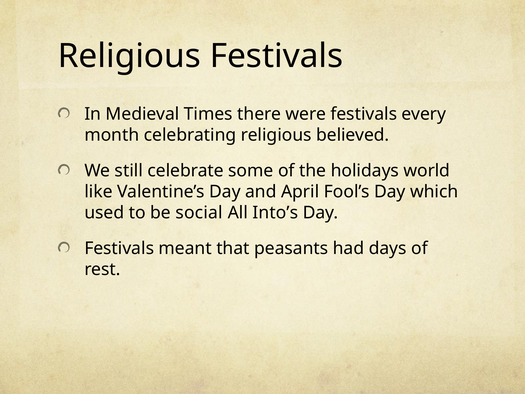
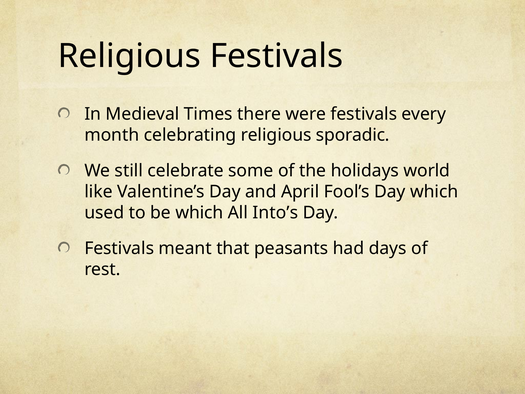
believed: believed -> sporadic
be social: social -> which
